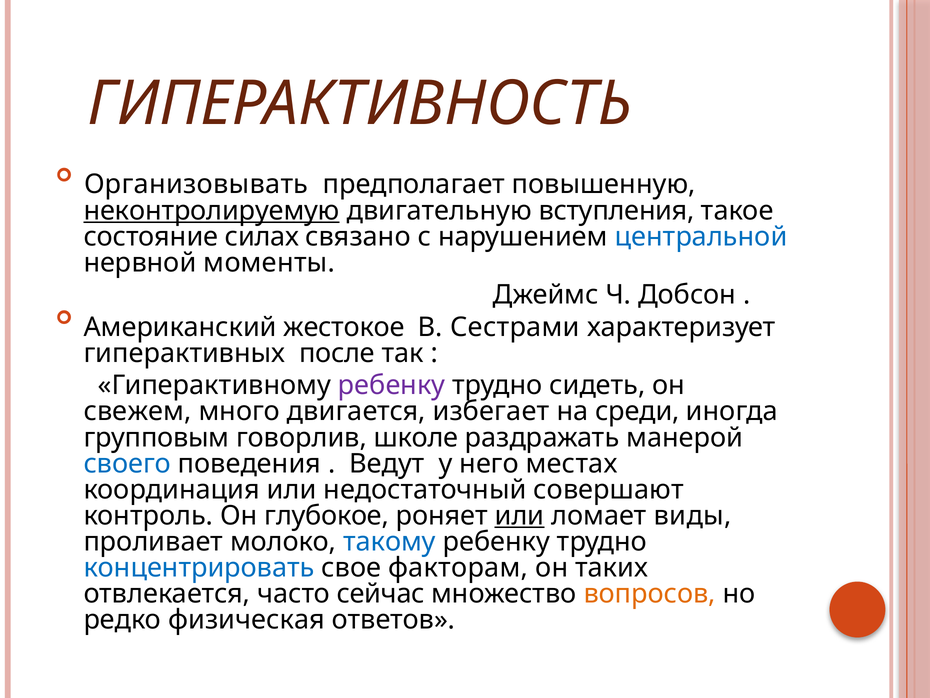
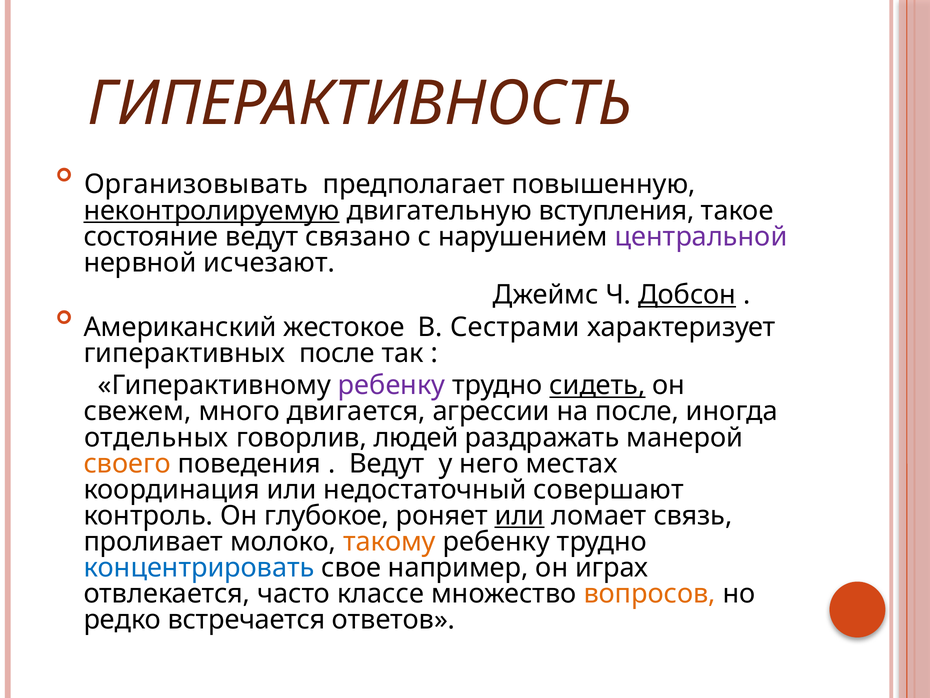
состояние силах: силах -> ведут
центральной colour: blue -> purple
моменты: моменты -> исчезают
Добсон underline: none -> present
сидеть underline: none -> present
избегает: избегает -> агрессии
на среди: среди -> после
групповым: групповым -> отдельных
школе: школе -> людей
своего colour: blue -> orange
виды: виды -> связь
такому colour: blue -> orange
факторам: факторам -> например
таких: таких -> играх
сейчас: сейчас -> классе
физическая: физическая -> встречается
